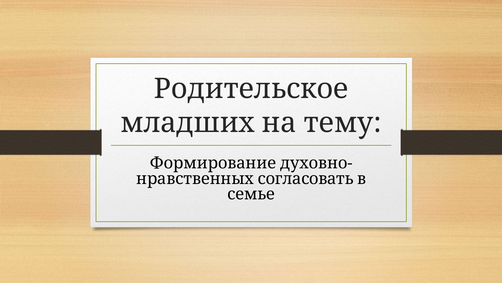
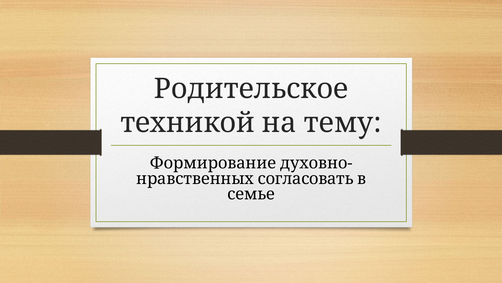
младших: младших -> техникой
